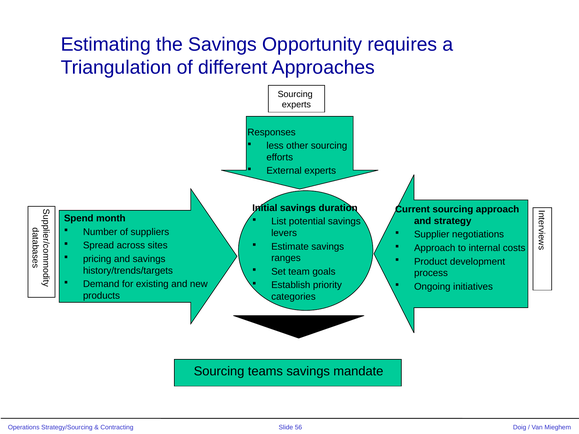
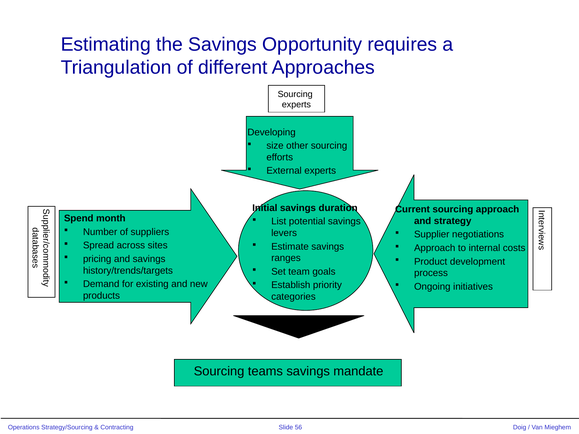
Responses: Responses -> Developing
less: less -> size
